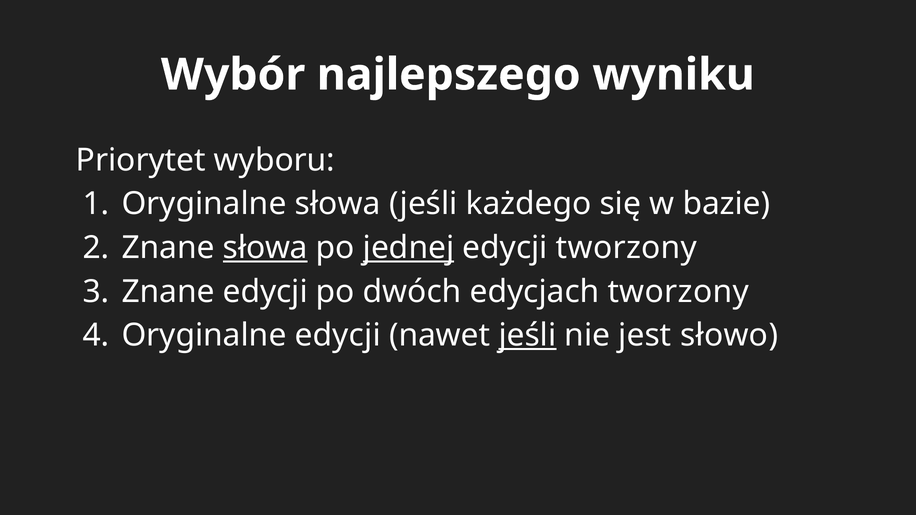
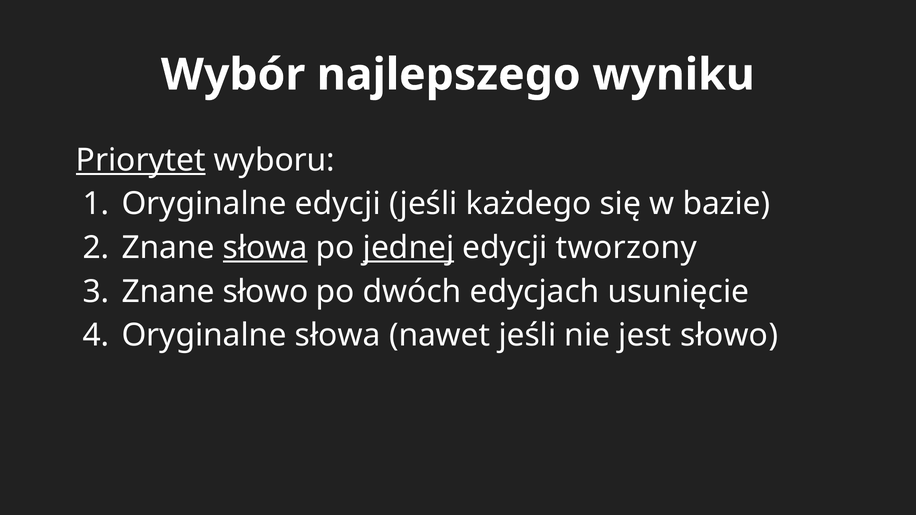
Priorytet underline: none -> present
Oryginalne słowa: słowa -> edycji
Znane edycji: edycji -> słowo
edycjach tworzony: tworzony -> usunięcie
Oryginalne edycji: edycji -> słowa
jeśli at (527, 336) underline: present -> none
